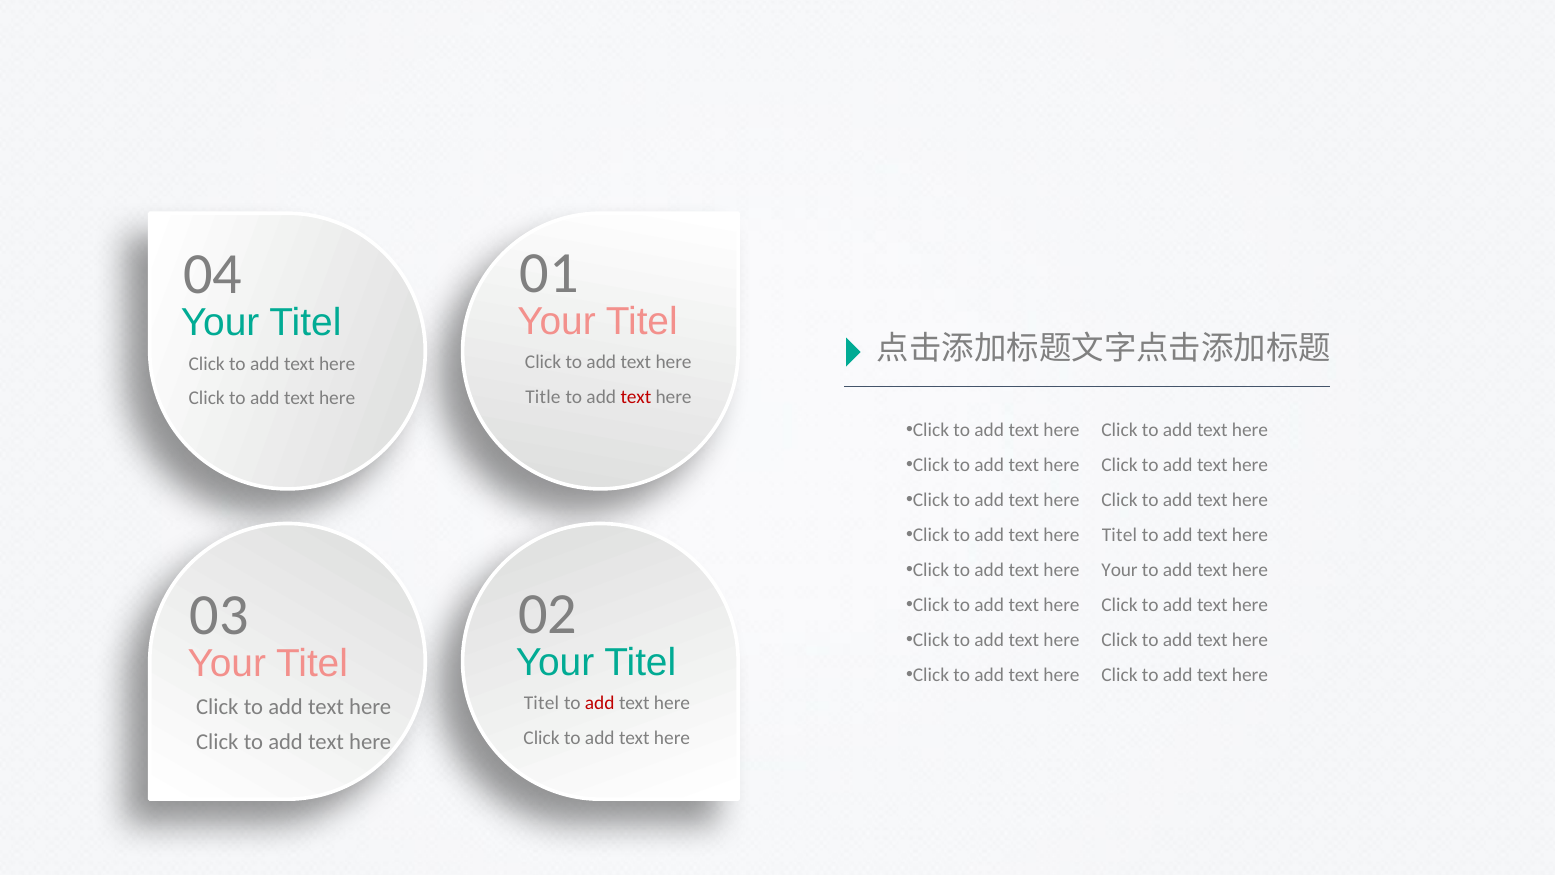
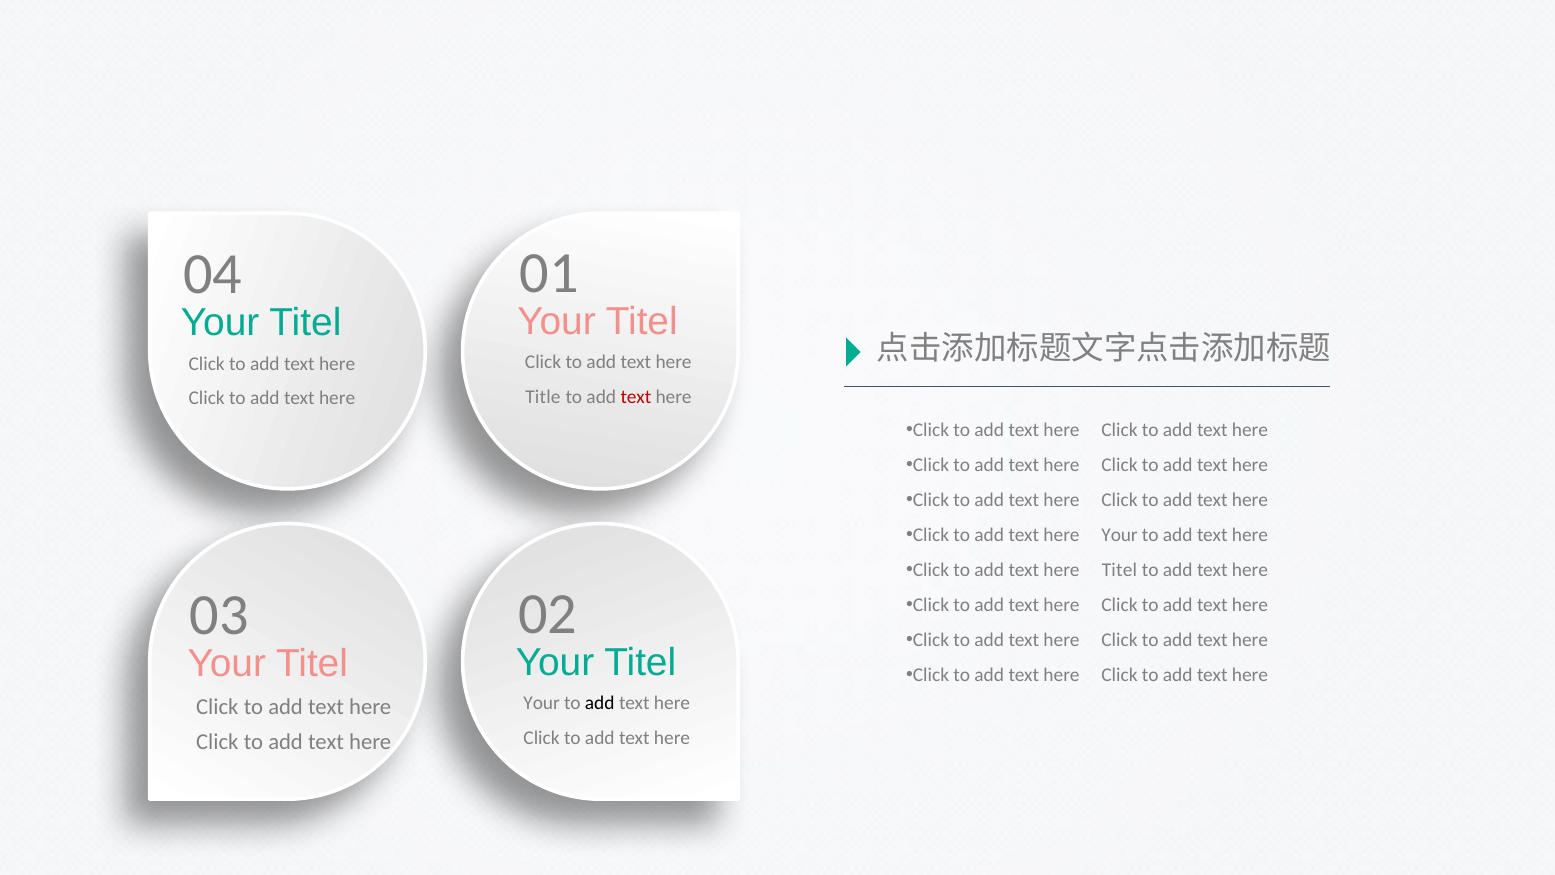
here Titel: Titel -> Your
here Your: Your -> Titel
Titel at (541, 703): Titel -> Your
add at (600, 703) colour: red -> black
